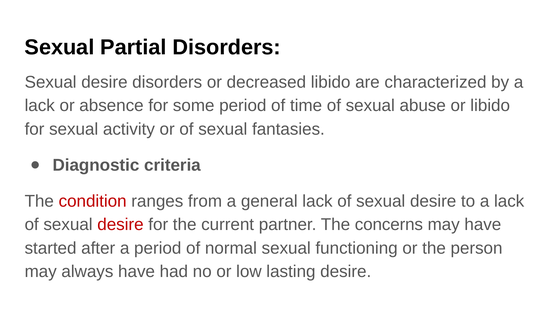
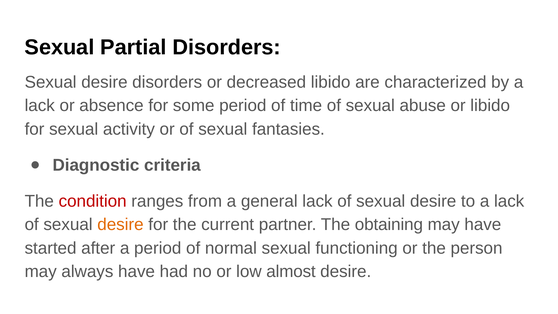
desire at (120, 224) colour: red -> orange
concerns: concerns -> obtaining
lasting: lasting -> almost
